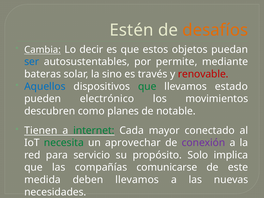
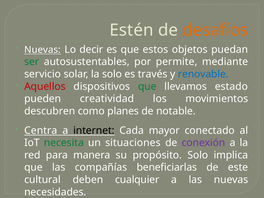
Cambia at (43, 50): Cambia -> Nuevas
ser colour: blue -> green
bateras: bateras -> servicio
la sino: sino -> solo
renovable colour: red -> blue
Aquellos colour: blue -> red
electrónico: electrónico -> creatividad
Tienen: Tienen -> Centra
internet colour: green -> black
aprovechar: aprovechar -> situaciones
servicio: servicio -> manera
comunicarse: comunicarse -> beneficiarlas
medida: medida -> cultural
deben llevamos: llevamos -> cualquier
